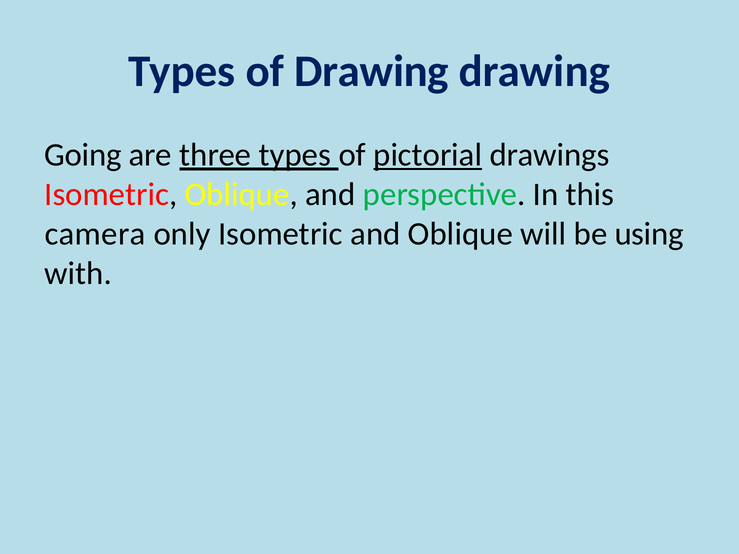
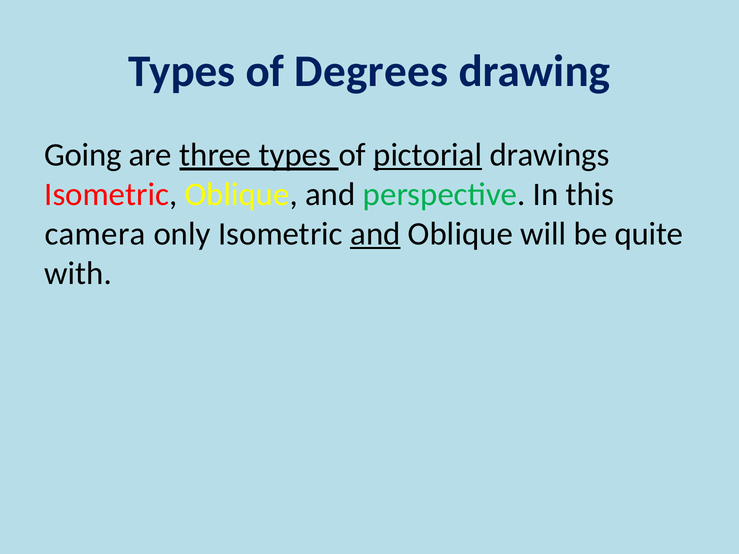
of Drawing: Drawing -> Degrees
and at (375, 234) underline: none -> present
using: using -> quite
